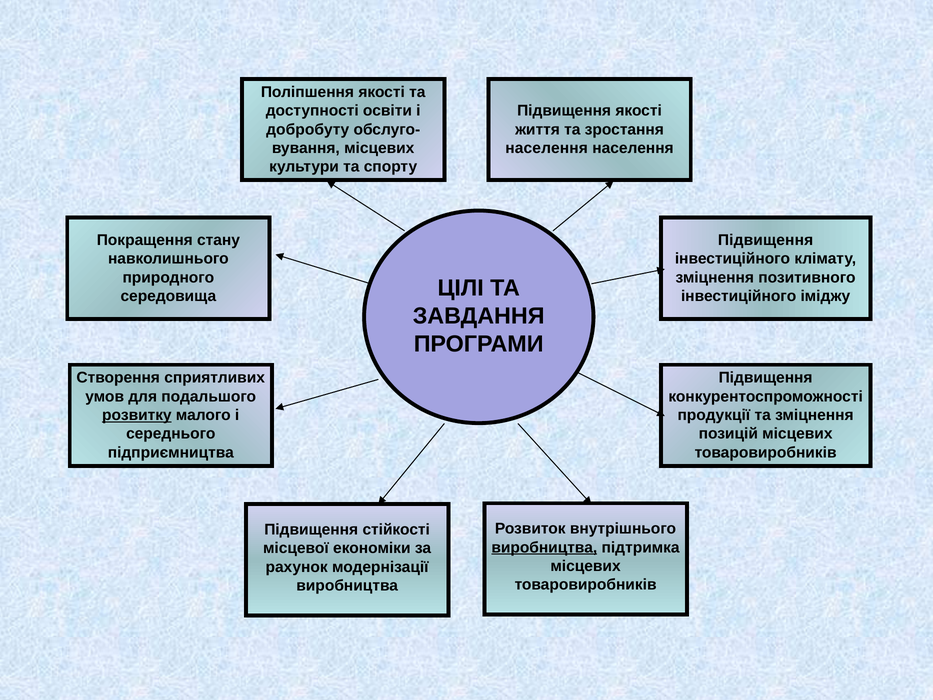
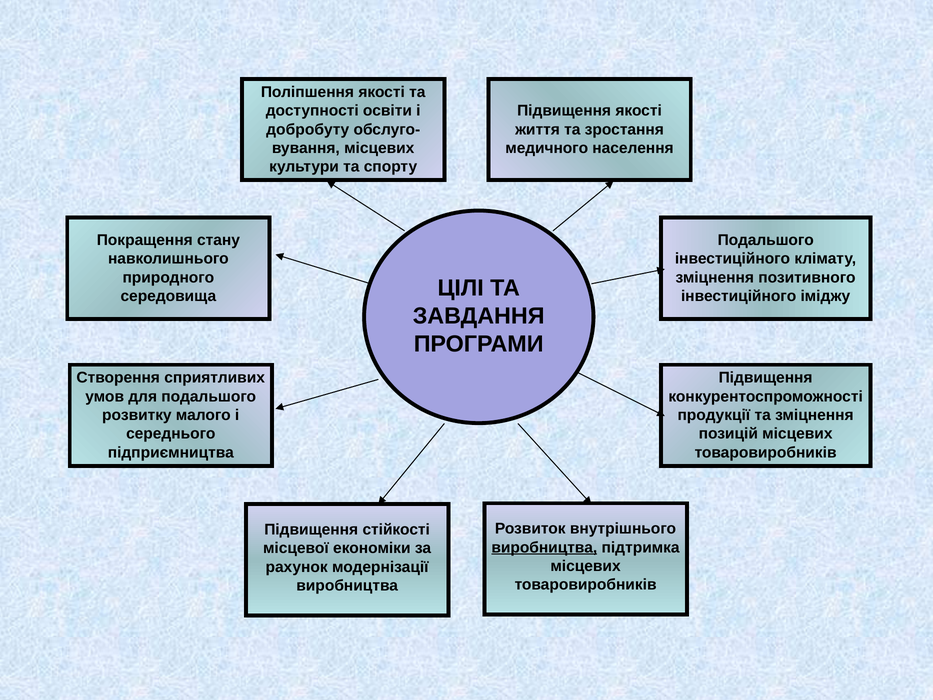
населення at (547, 148): населення -> медичного
Підвищення at (766, 240): Підвищення -> Подальшого
розвитку underline: present -> none
